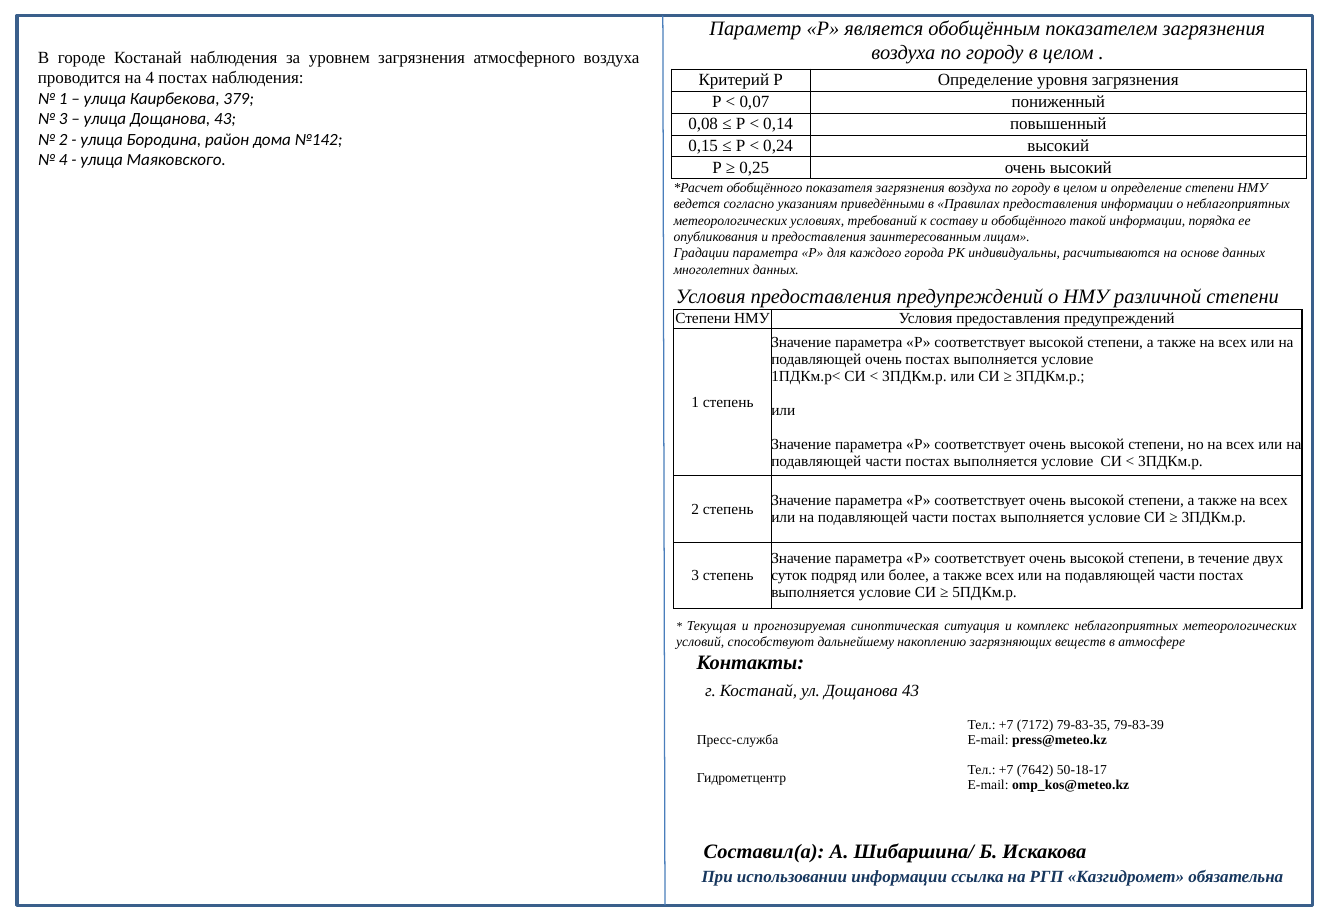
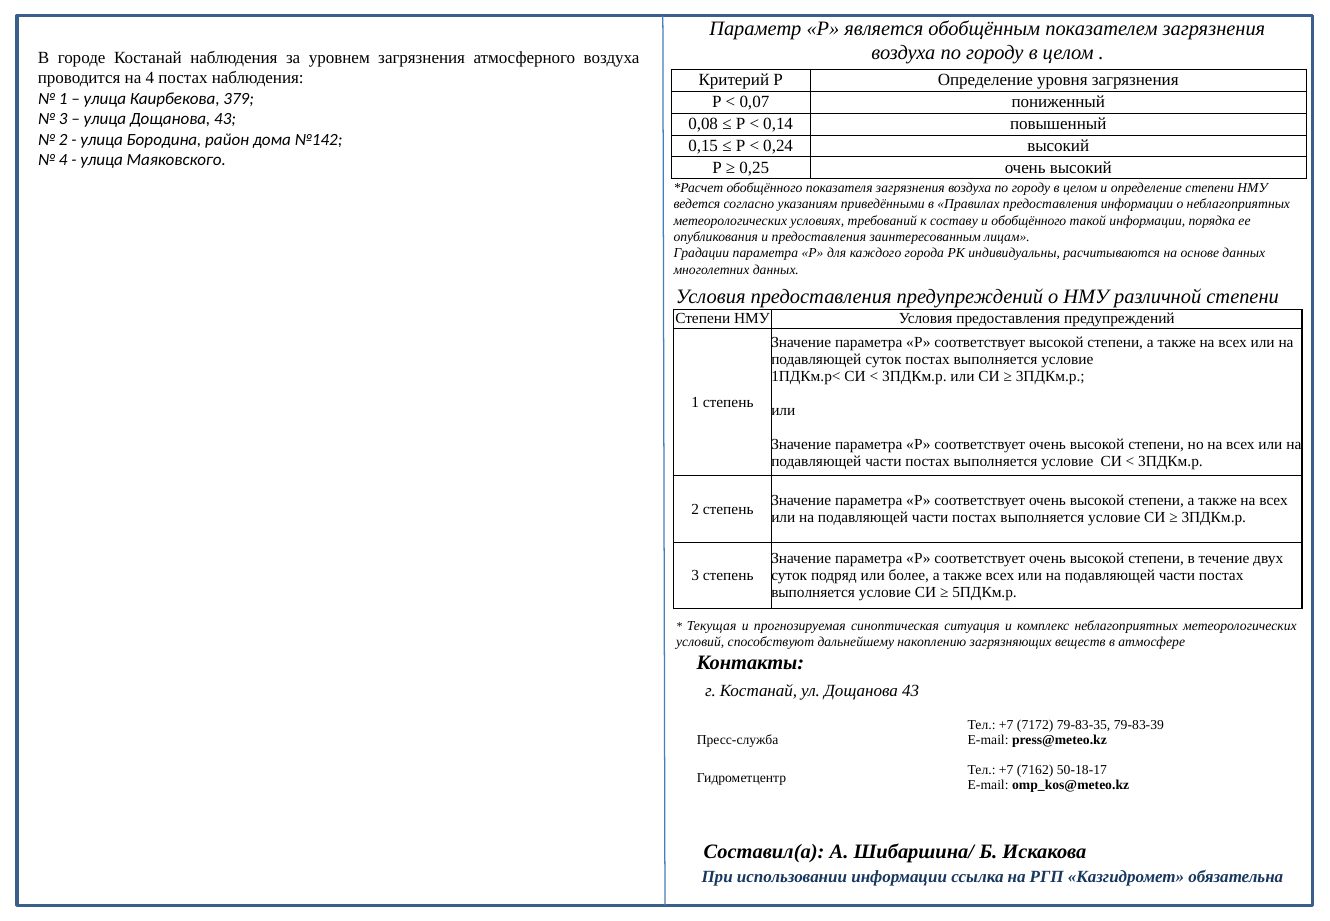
подавляющей очень: очень -> суток
7642: 7642 -> 7162
